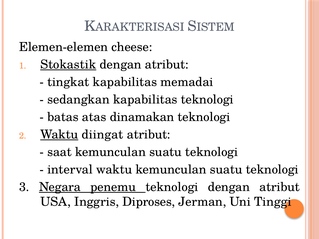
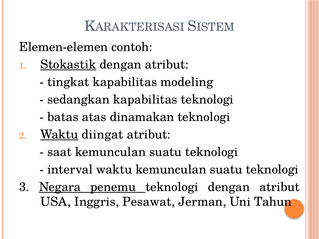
cheese: cheese -> contoh
memadai: memadai -> modeling
Diproses: Diproses -> Pesawat
Tinggi: Tinggi -> Tahun
